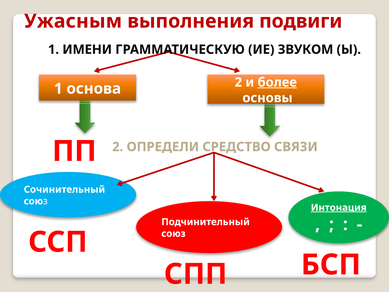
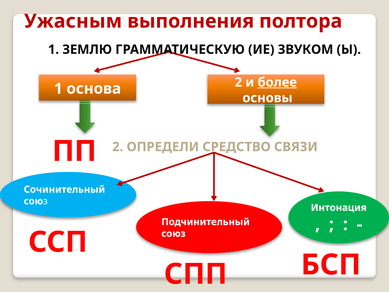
подвиги: подвиги -> полтора
ИМЕНИ: ИМЕНИ -> ЗЕМЛЮ
Интонация underline: present -> none
